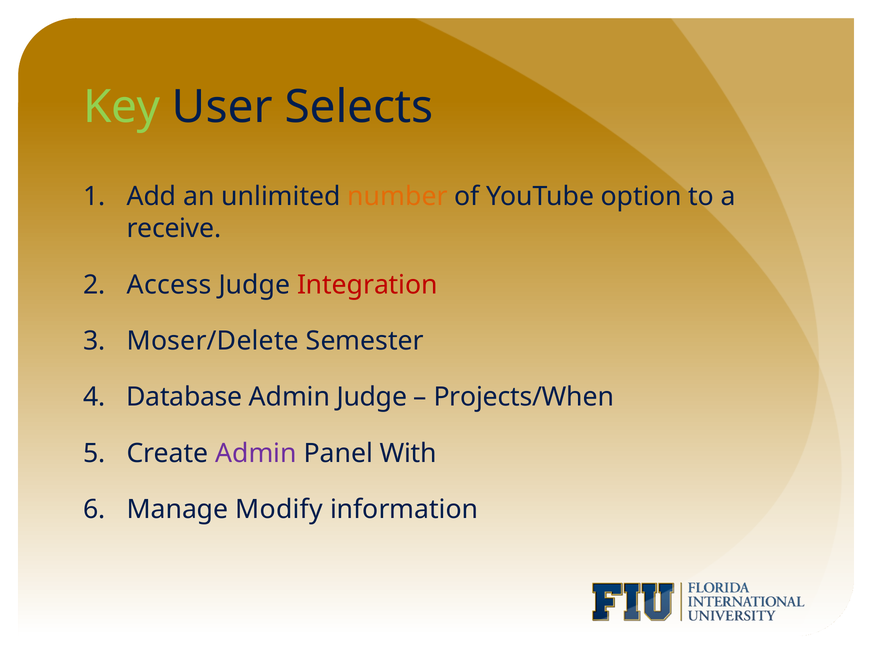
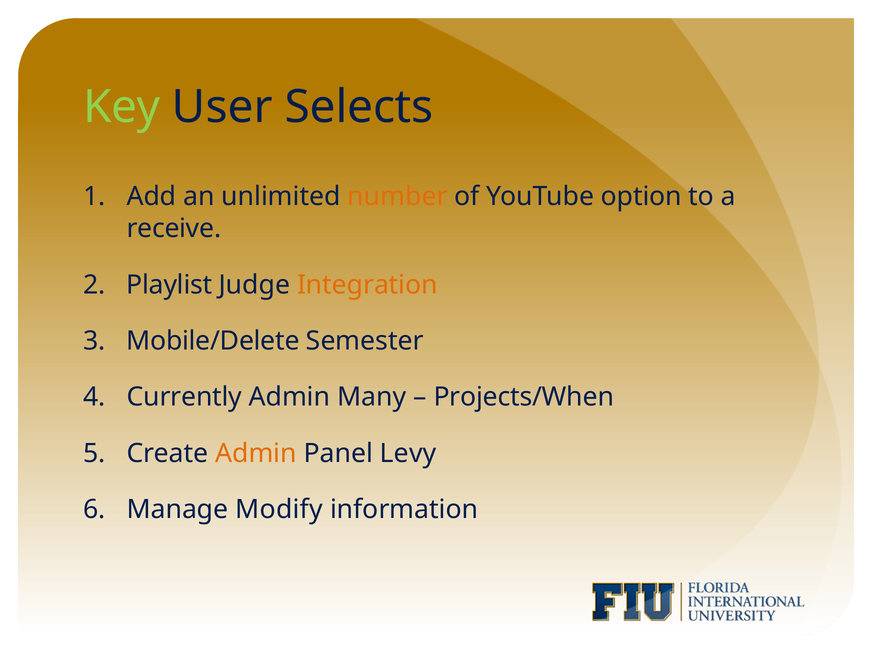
Access: Access -> Playlist
Integration colour: red -> orange
Moser/Delete: Moser/Delete -> Mobile/Delete
Database: Database -> Currently
Admin Judge: Judge -> Many
Admin at (256, 453) colour: purple -> orange
With: With -> Levy
